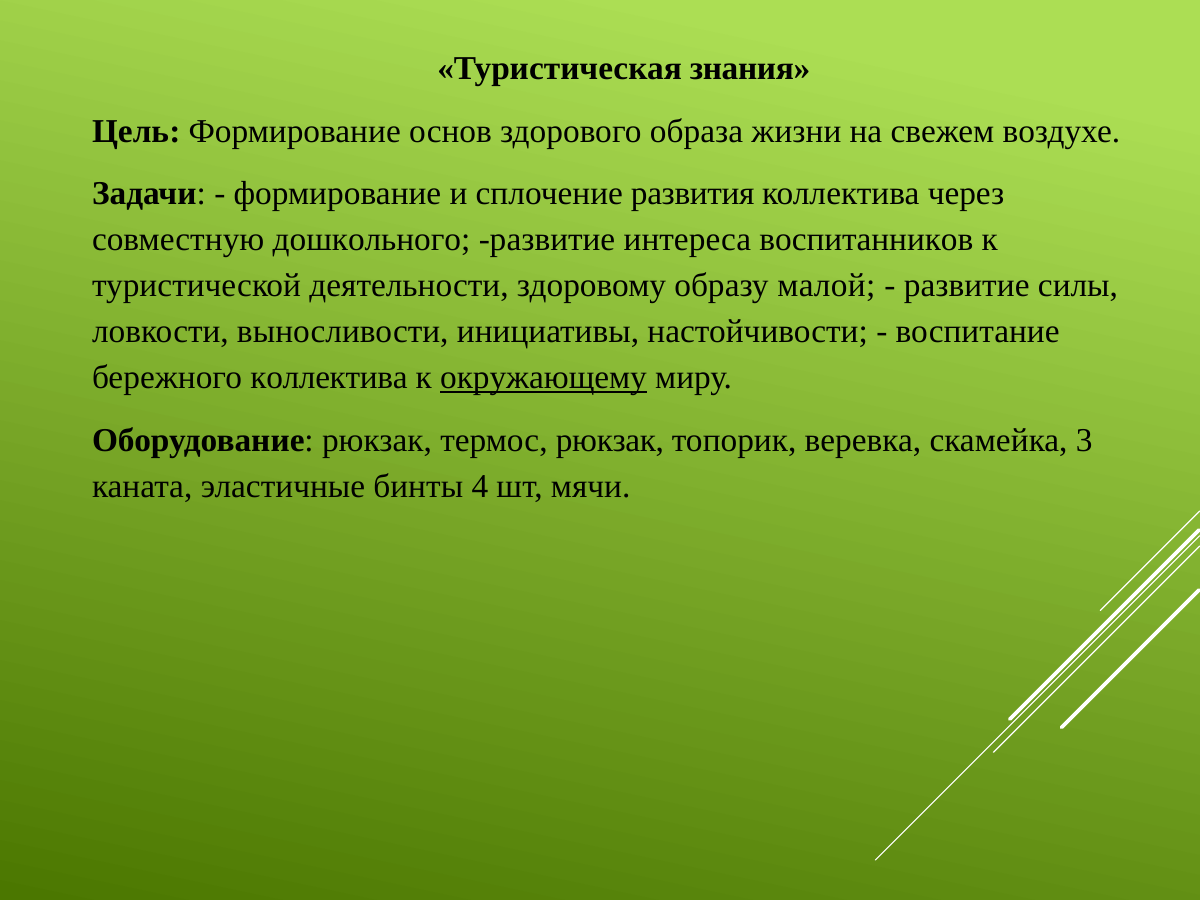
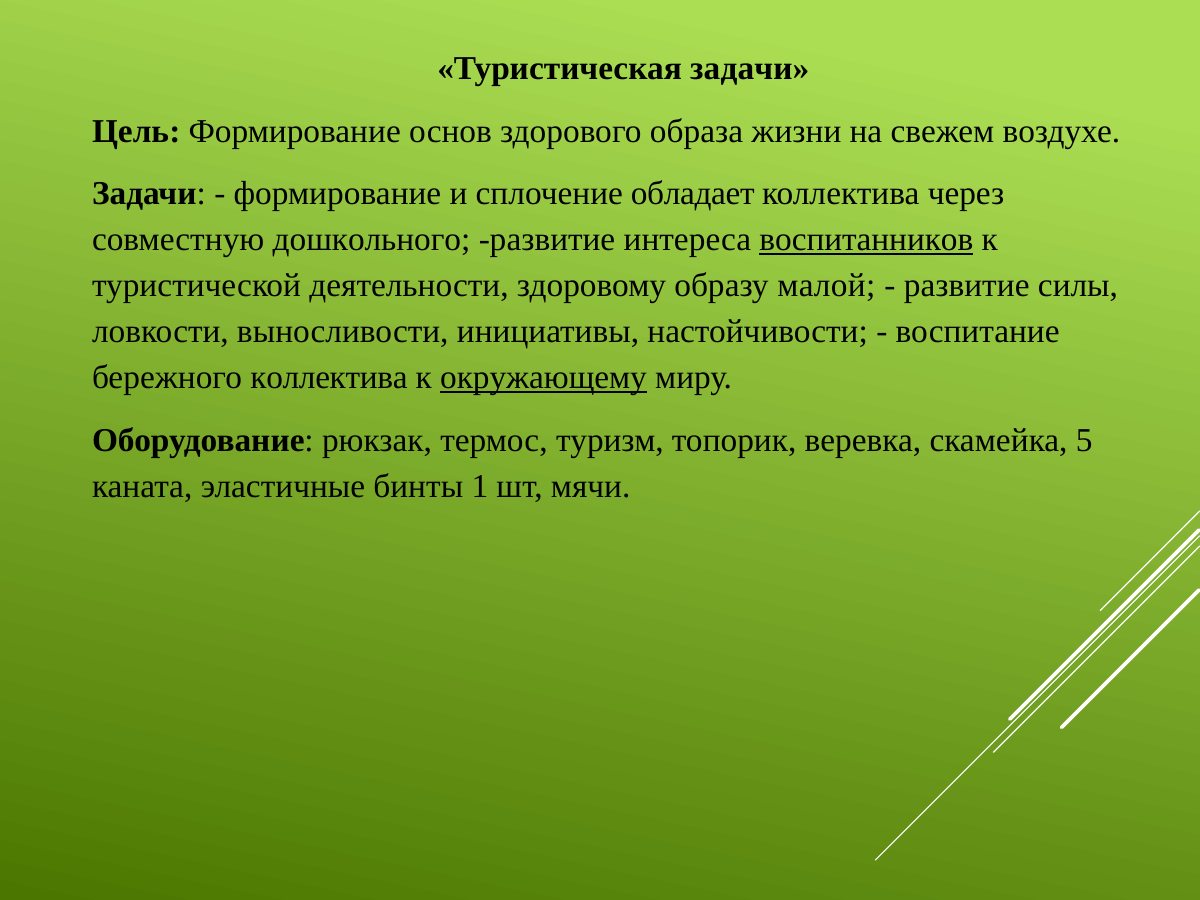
Туристическая знания: знания -> задачи
развития: развития -> обладает
воспитанников underline: none -> present
термос рюкзак: рюкзак -> туризм
3: 3 -> 5
4: 4 -> 1
